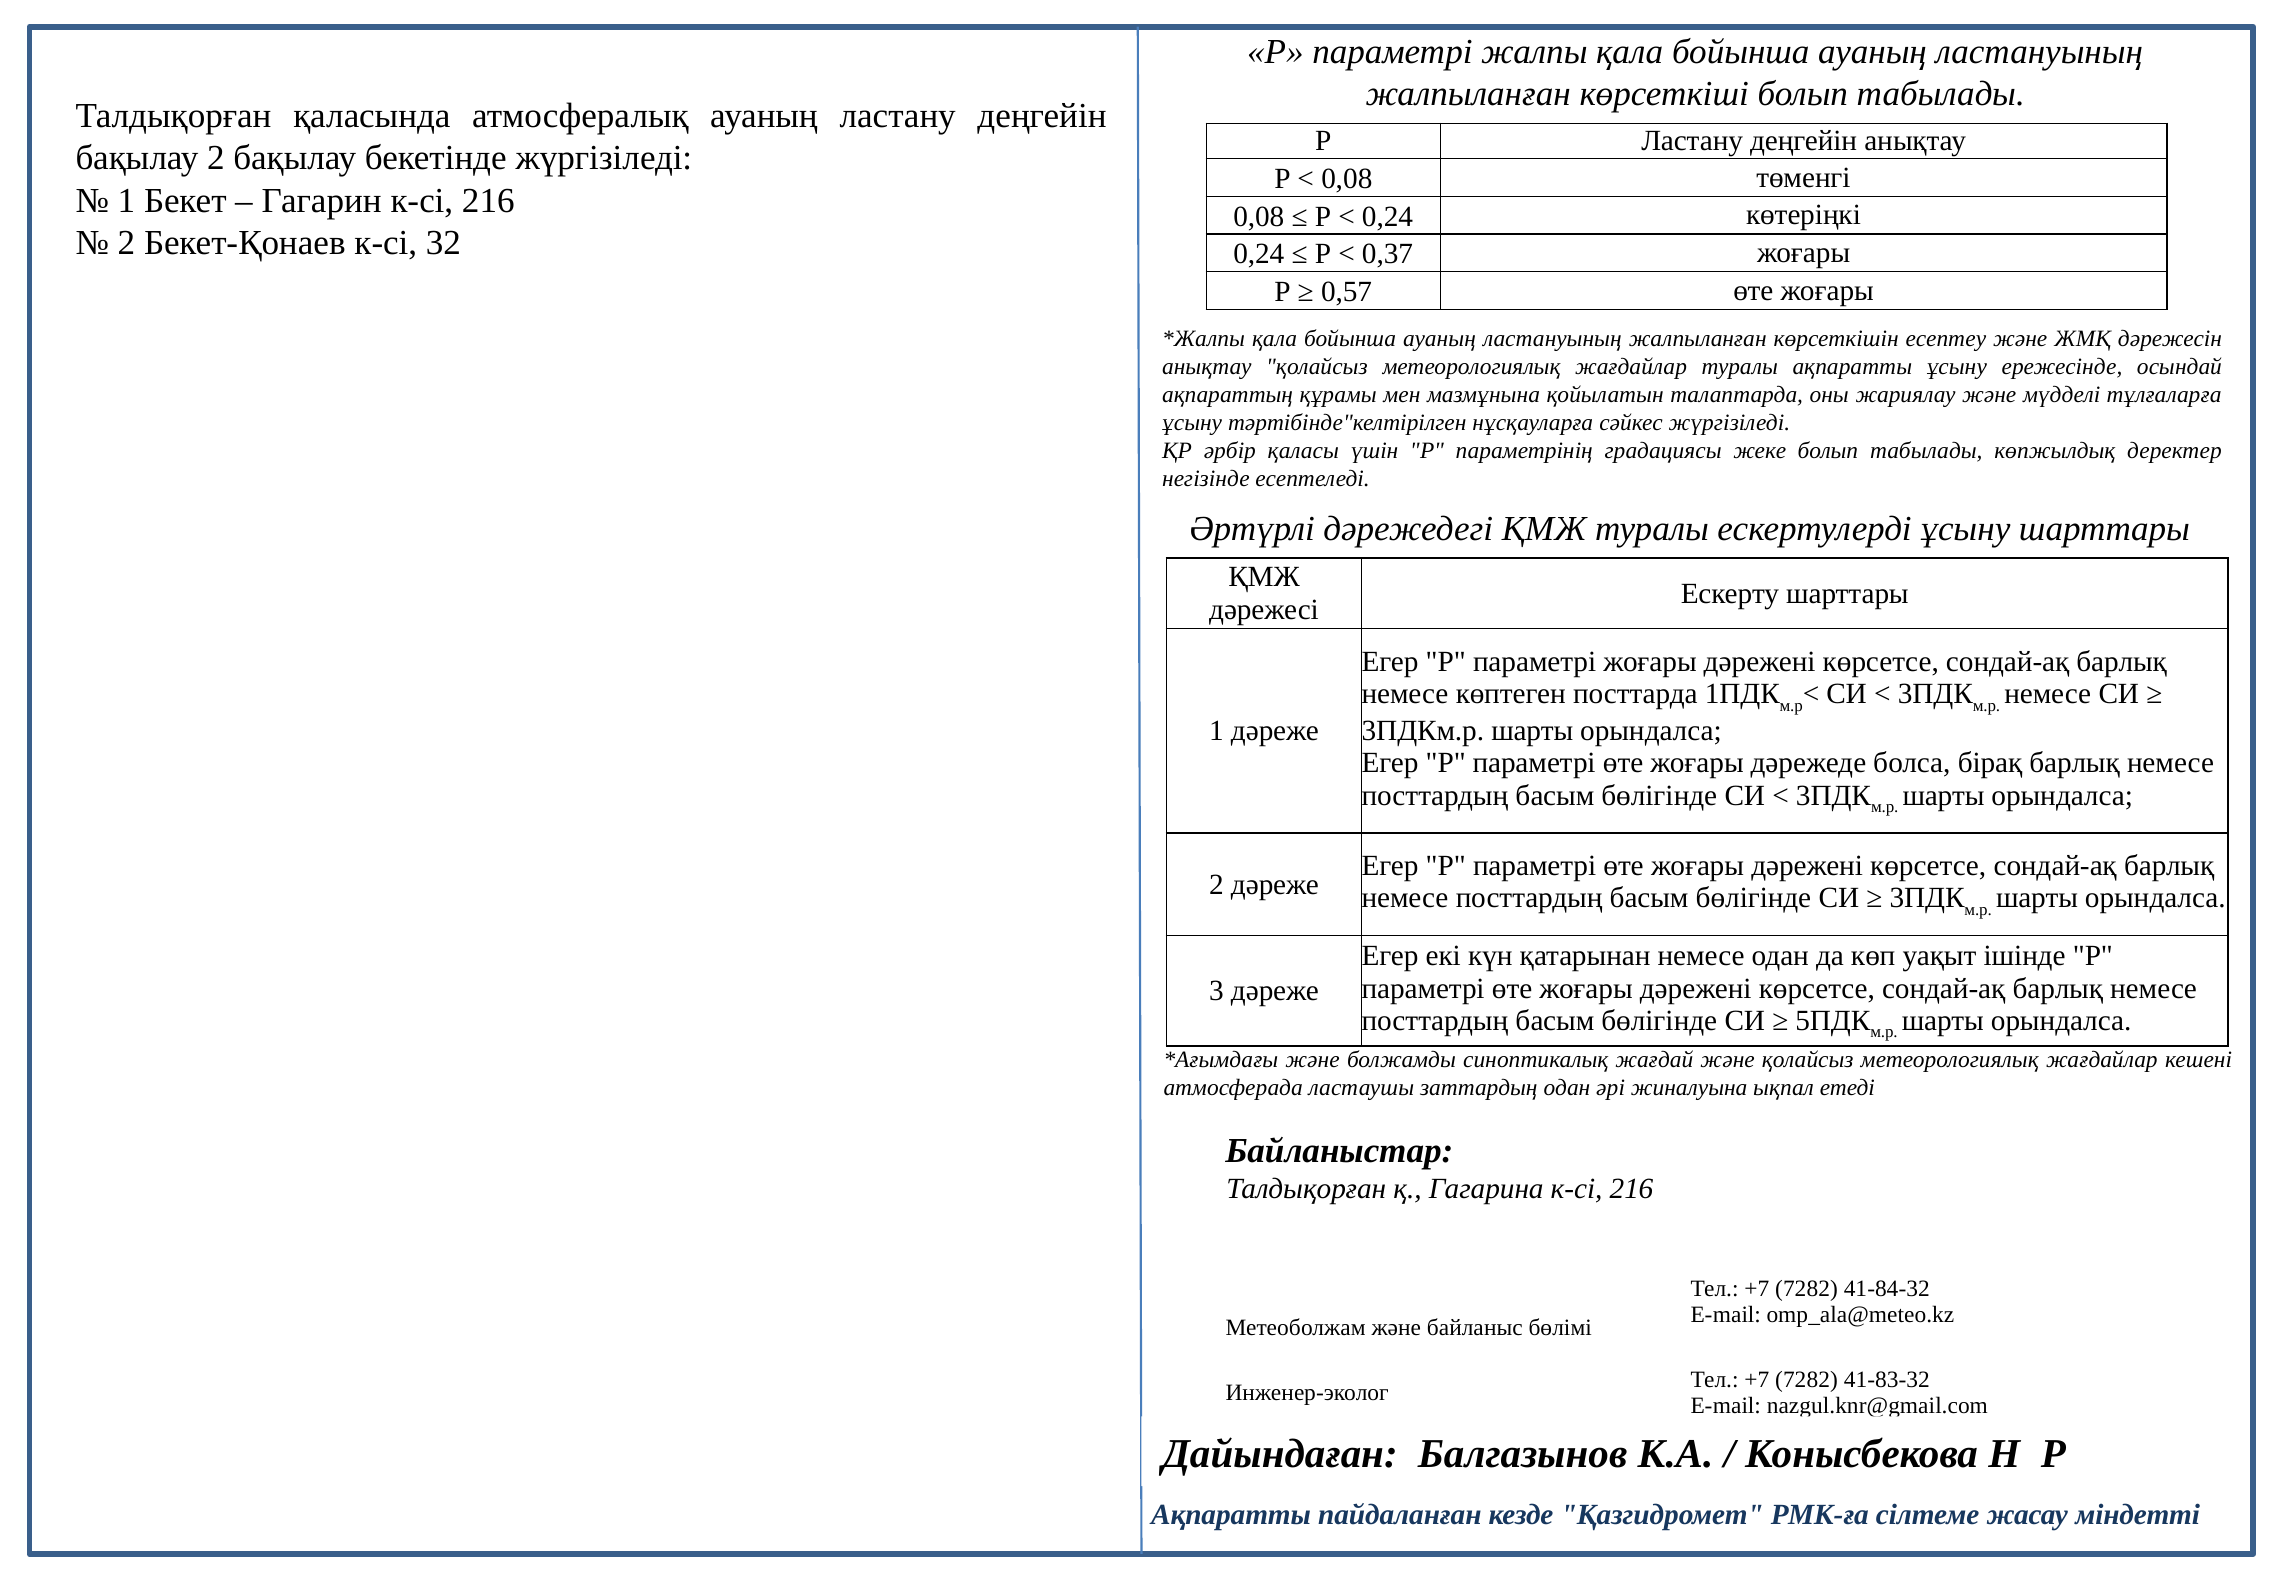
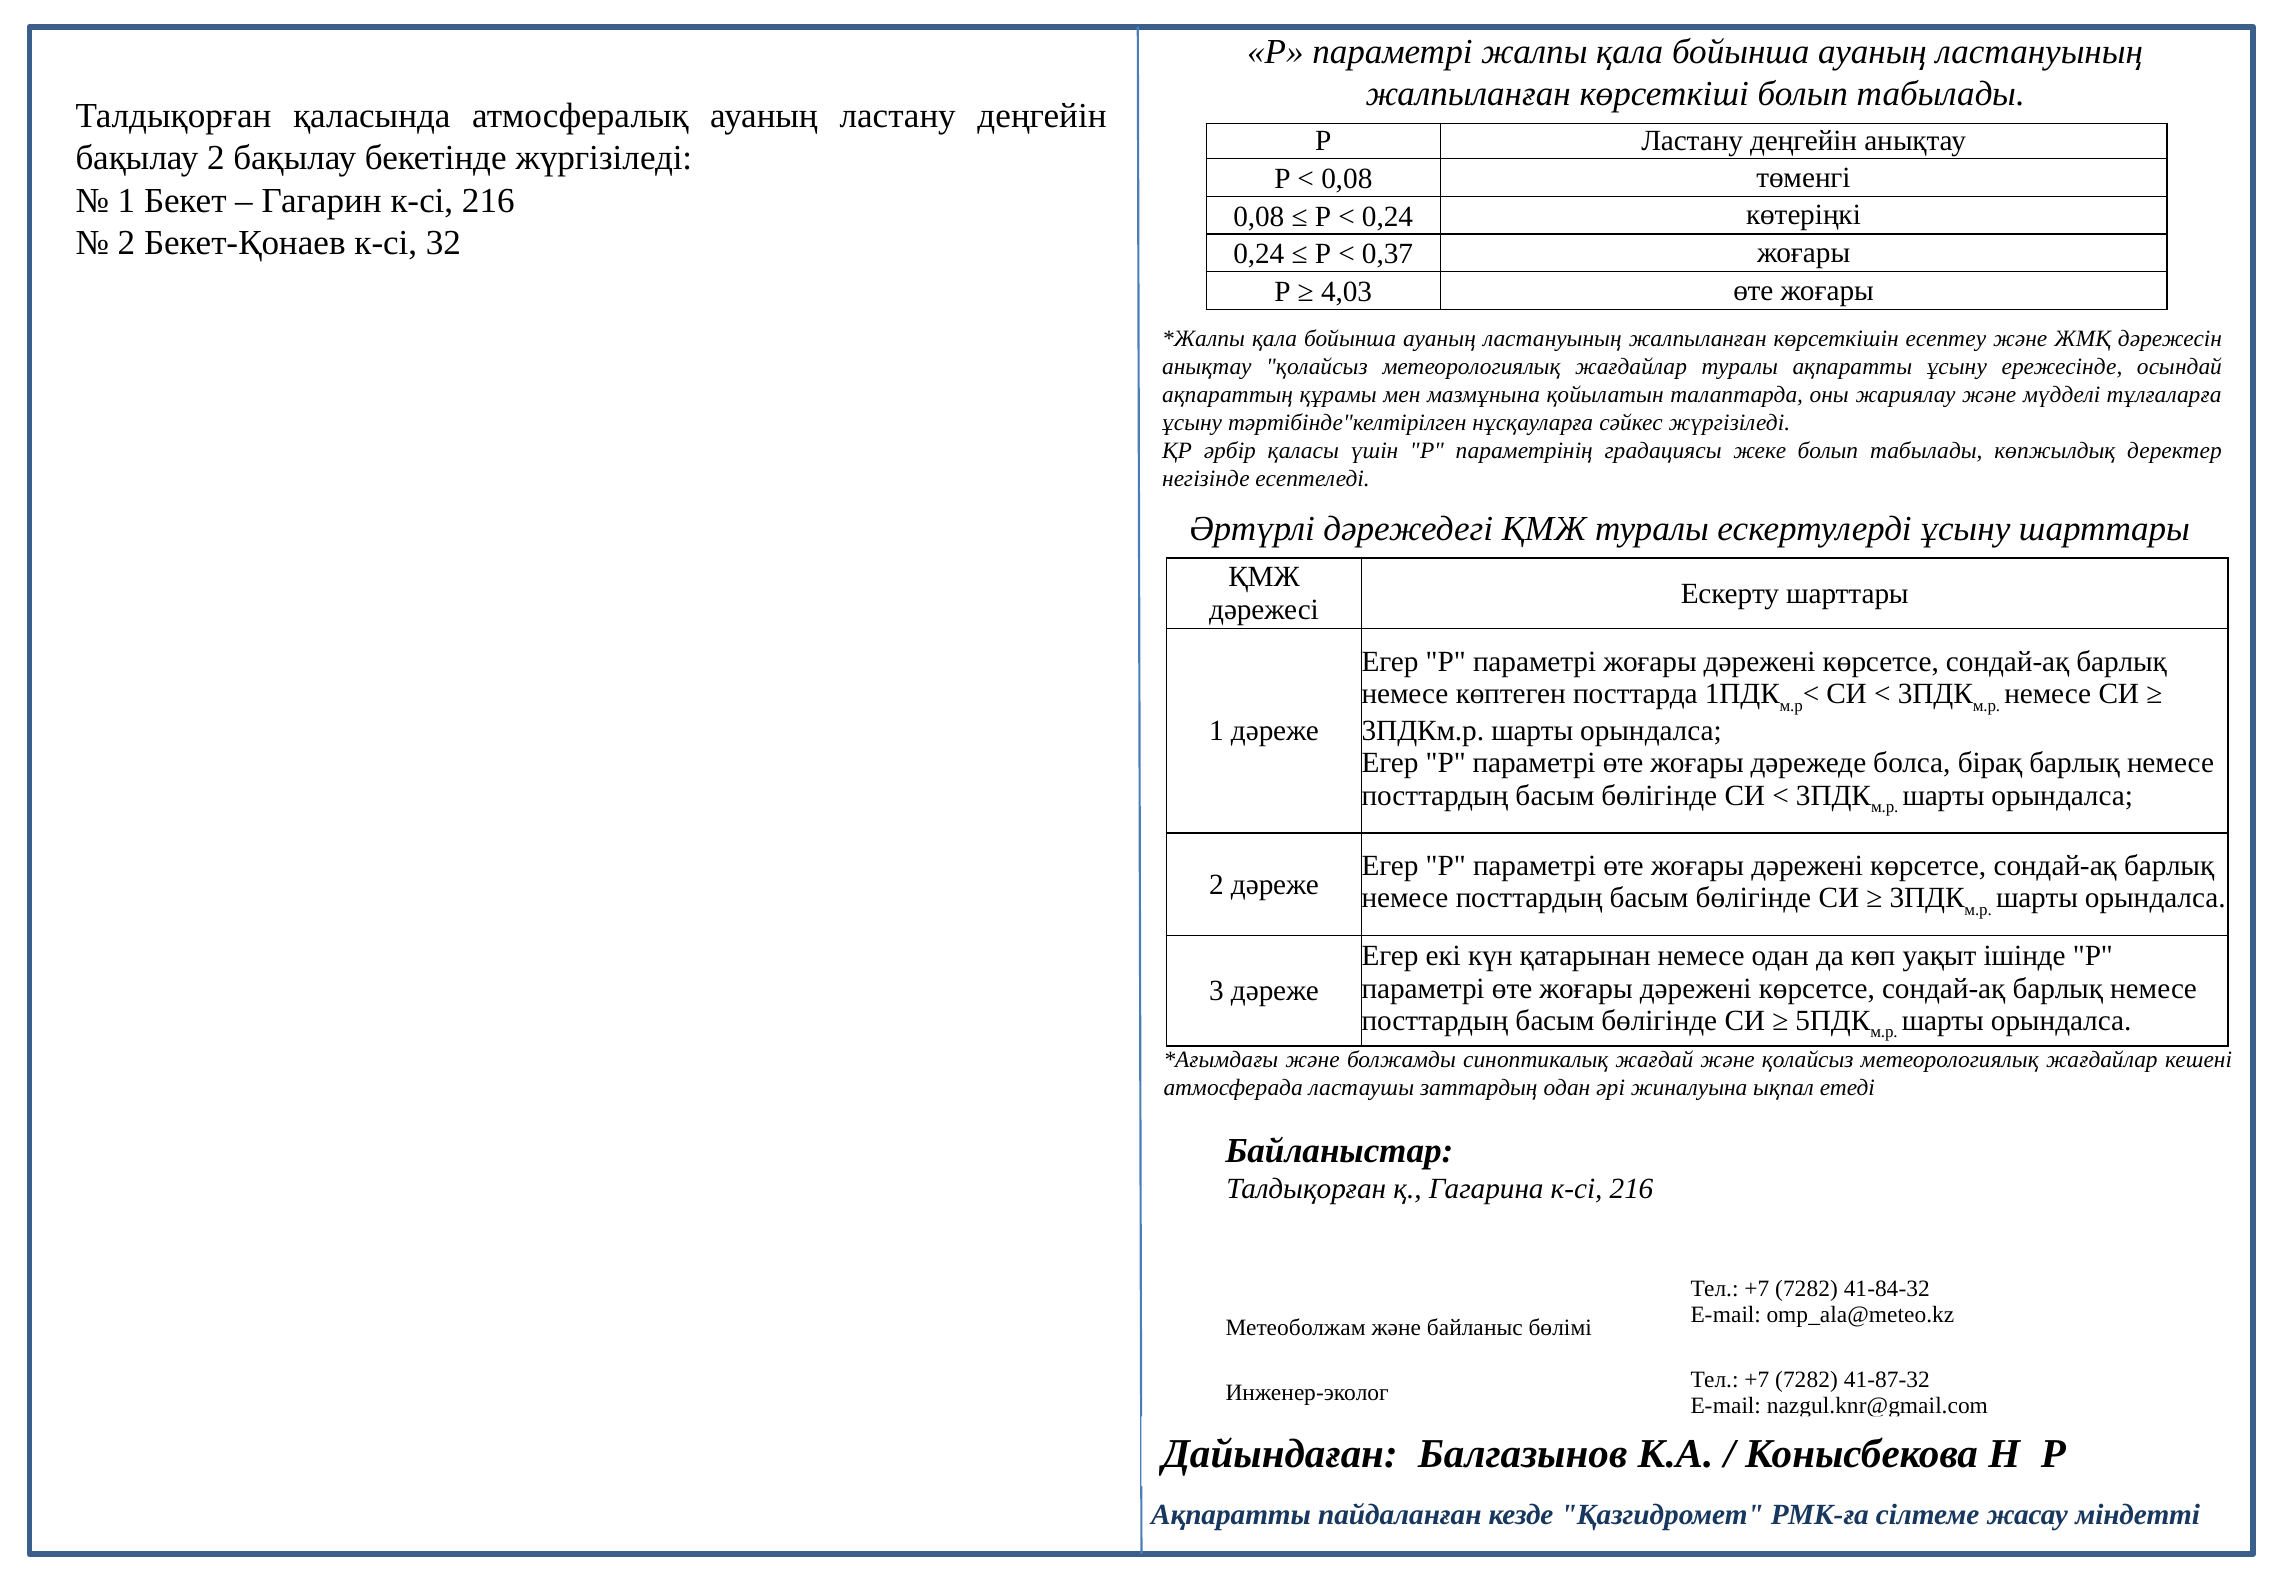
0,57: 0,57 -> 4,03
41-83-32: 41-83-32 -> 41-87-32
